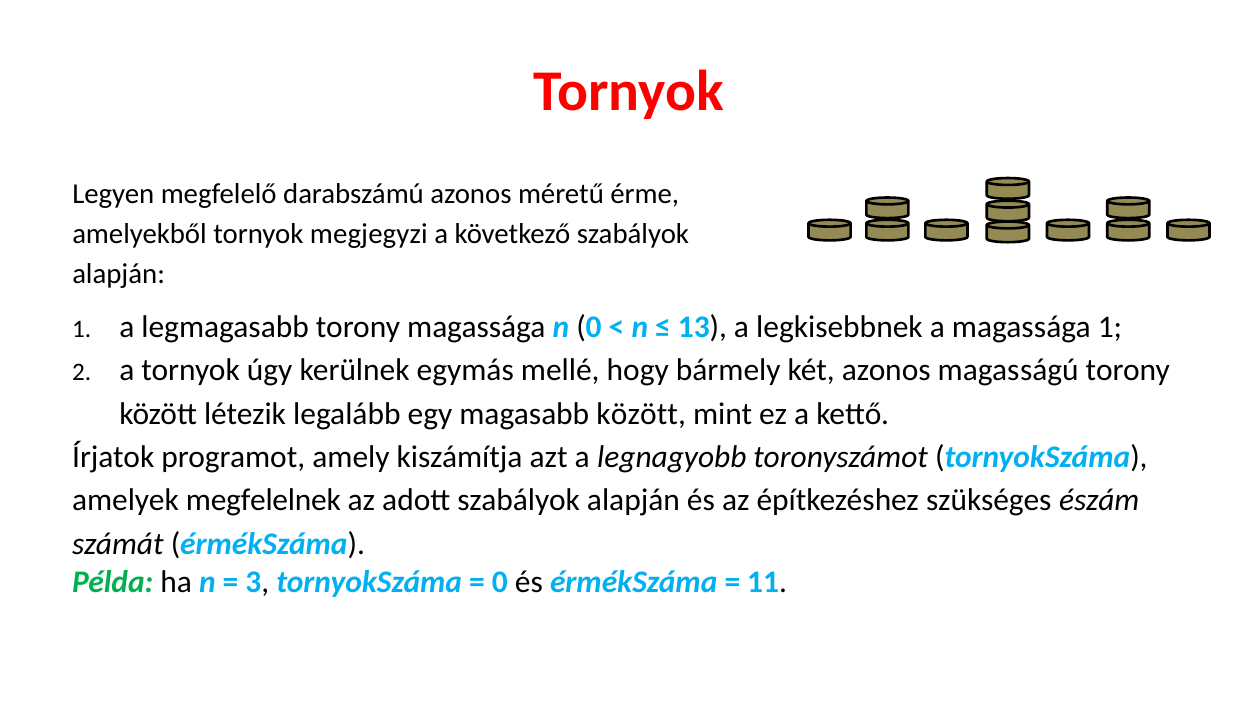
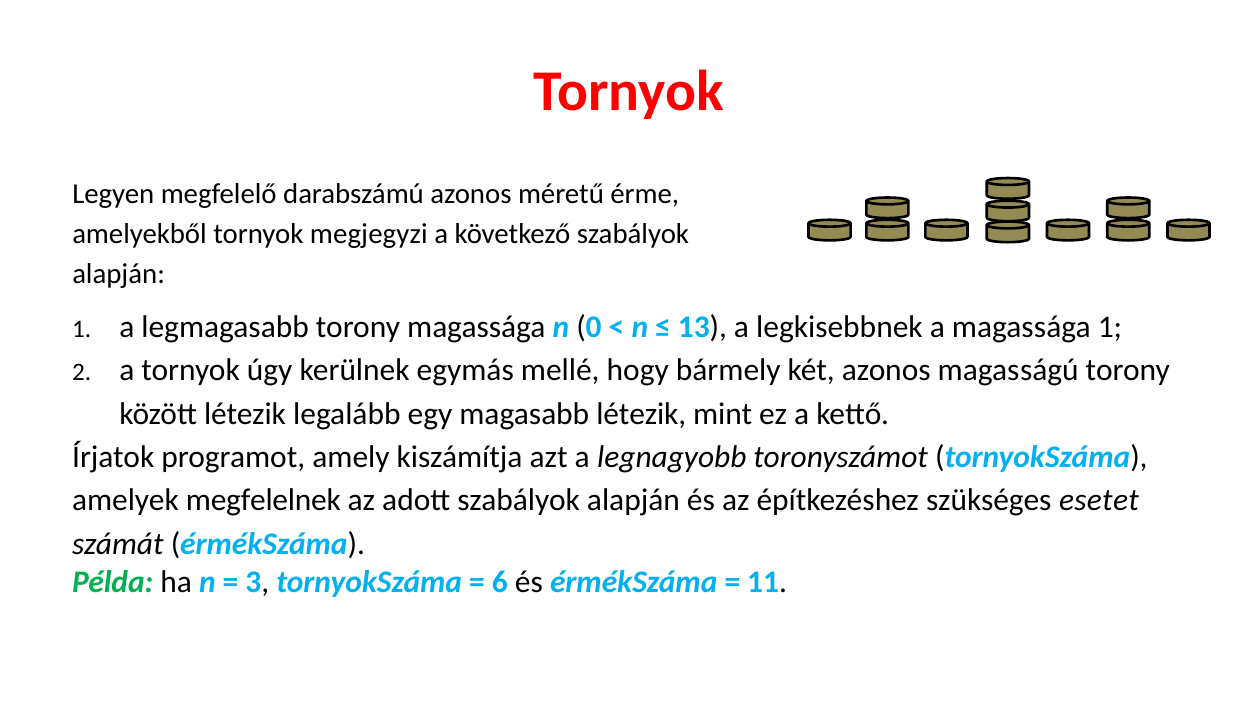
magasabb között: között -> létezik
észám: észám -> esetet
0 at (500, 582): 0 -> 6
